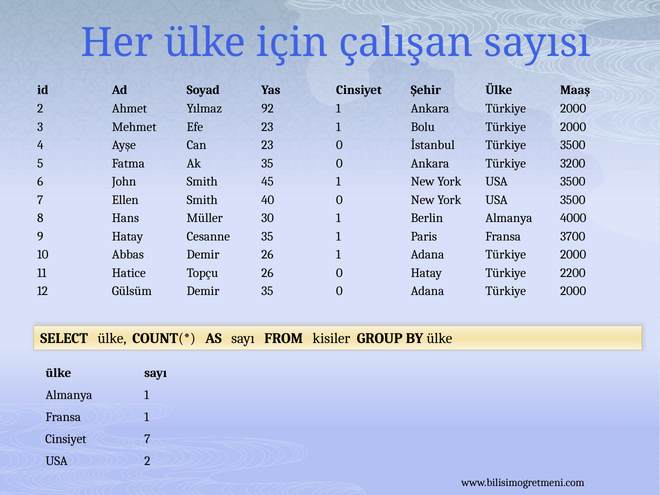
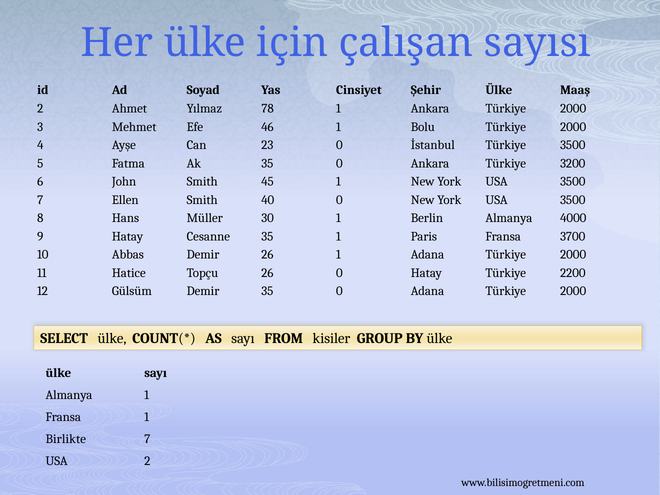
92: 92 -> 78
Efe 23: 23 -> 46
Cinsiyet at (66, 439): Cinsiyet -> Birlikte
